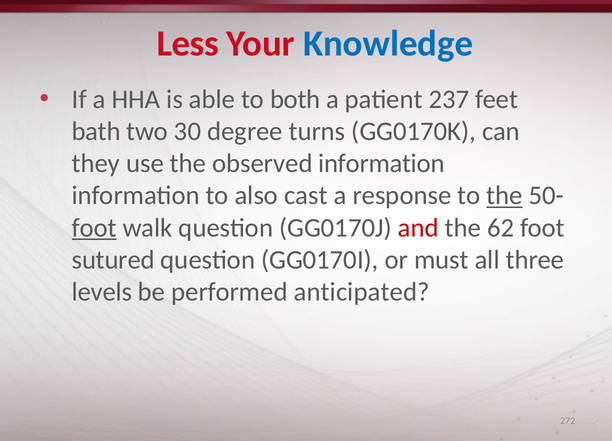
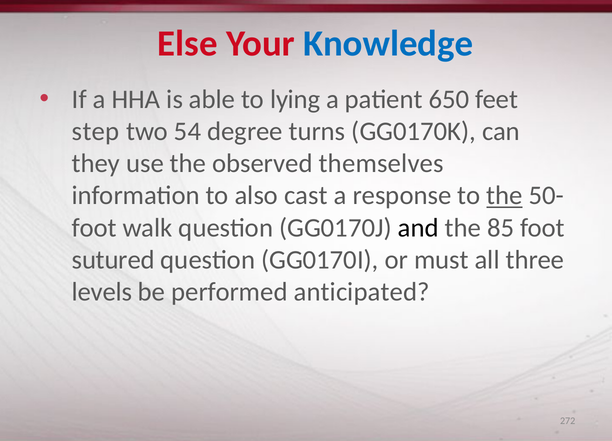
Less: Less -> Else
both: both -> lying
237: 237 -> 650
bath: bath -> step
30: 30 -> 54
observed information: information -> themselves
foot at (94, 228) underline: present -> none
and colour: red -> black
62: 62 -> 85
